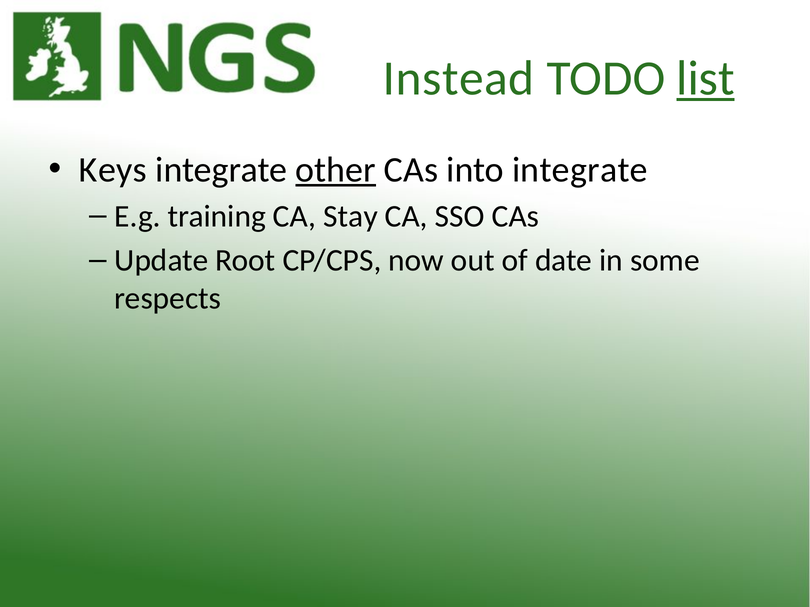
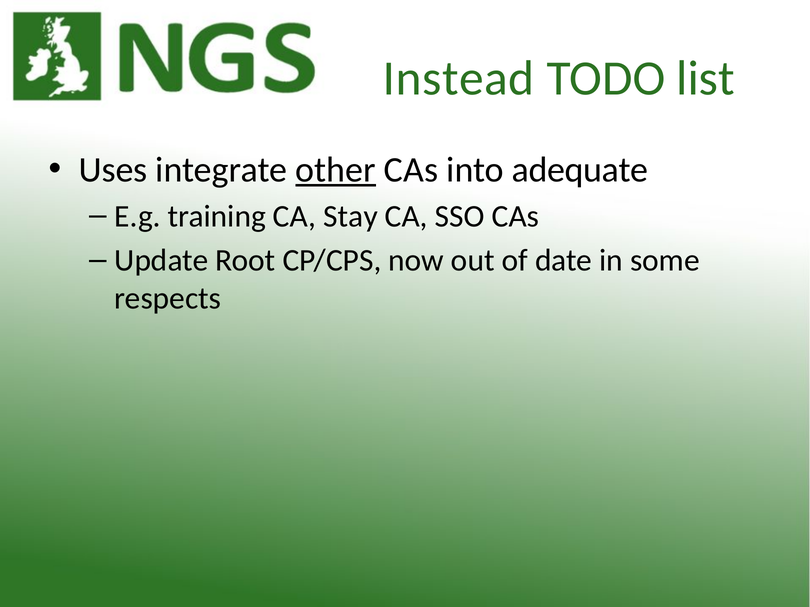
list underline: present -> none
Keys: Keys -> Uses
into integrate: integrate -> adequate
